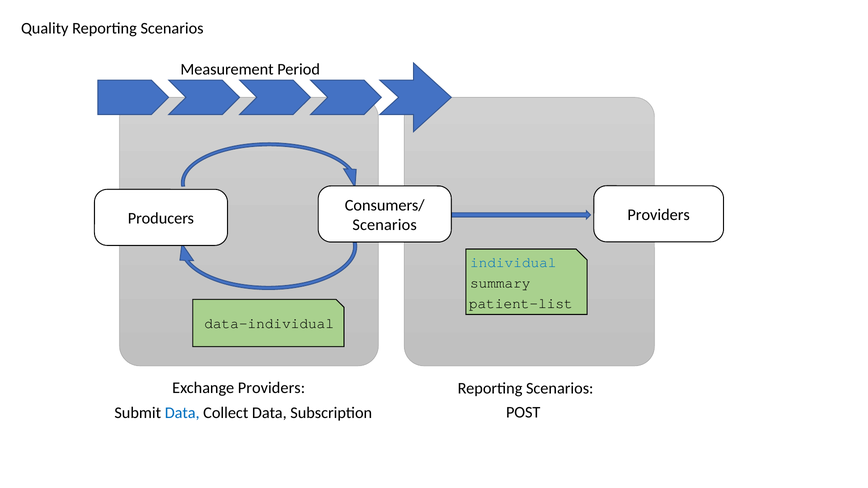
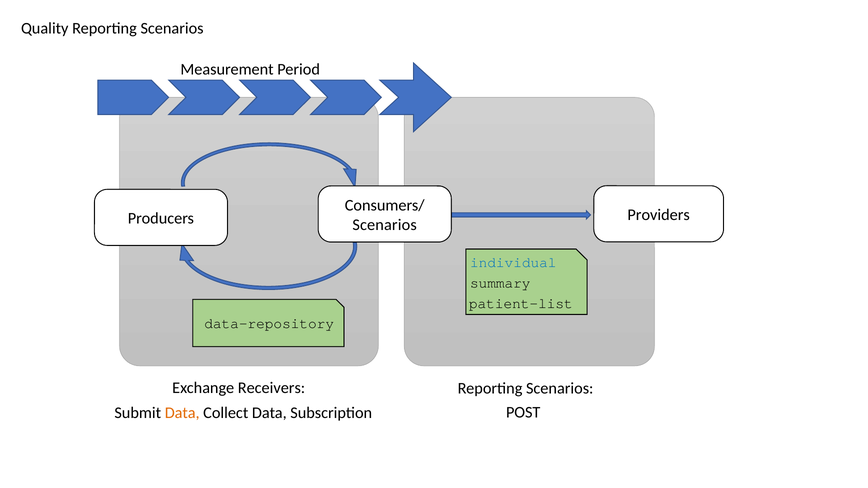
data-individual: data-individual -> data-repository
Exchange Providers: Providers -> Receivers
Data at (182, 413) colour: blue -> orange
